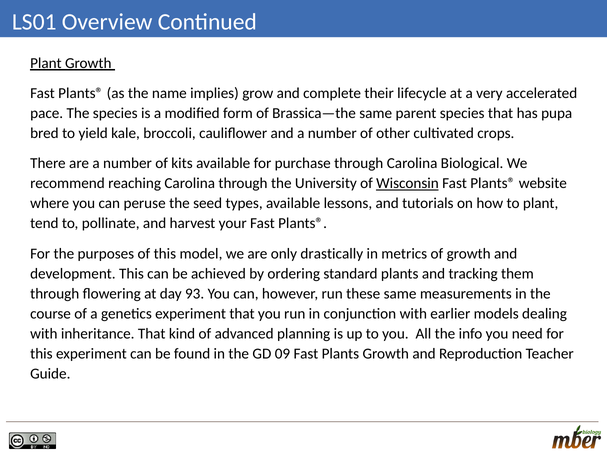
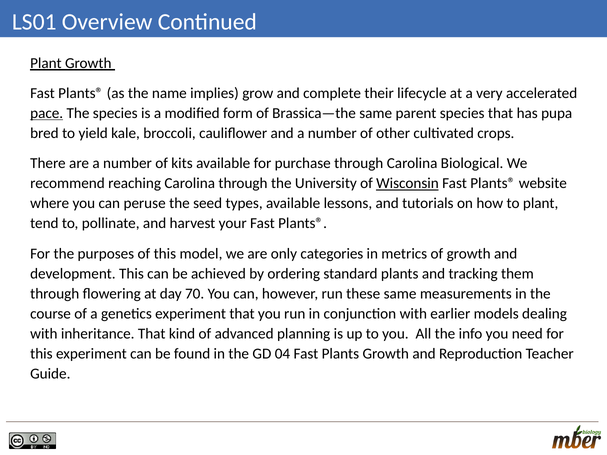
pace underline: none -> present
drastically: drastically -> categories
93: 93 -> 70
09: 09 -> 04
